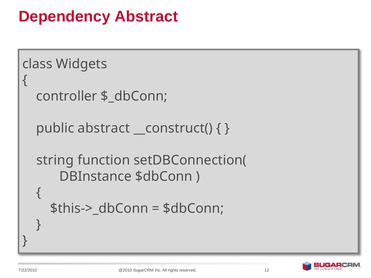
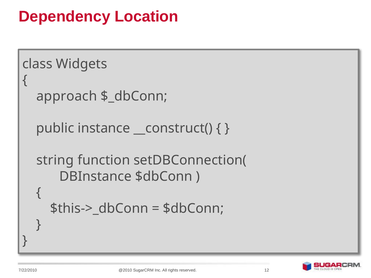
Dependency Abstract: Abstract -> Location
controller: controller -> approach
public abstract: abstract -> instance
